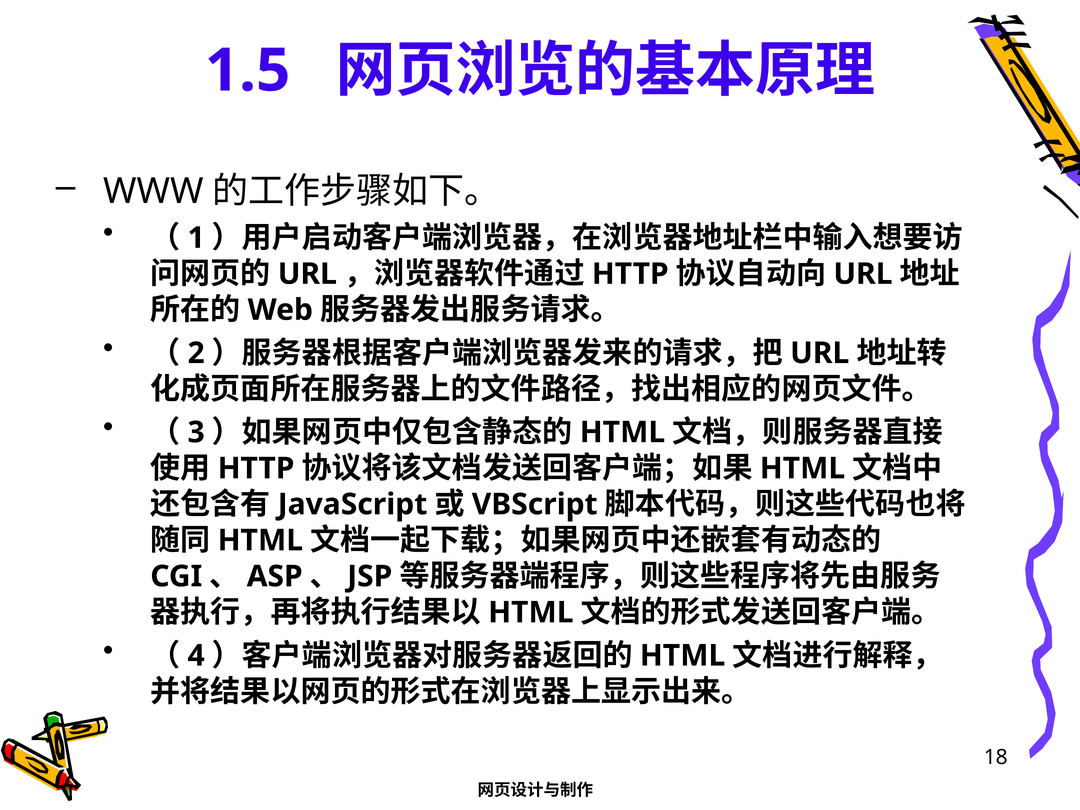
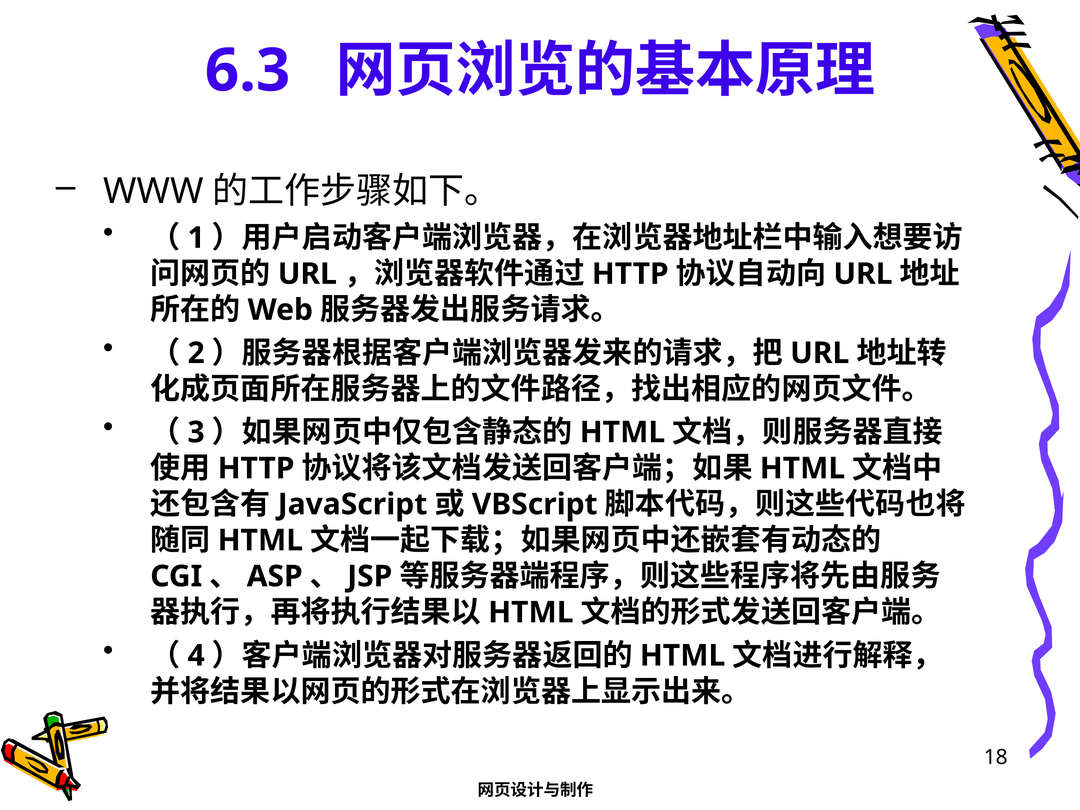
1.5: 1.5 -> 6.3
